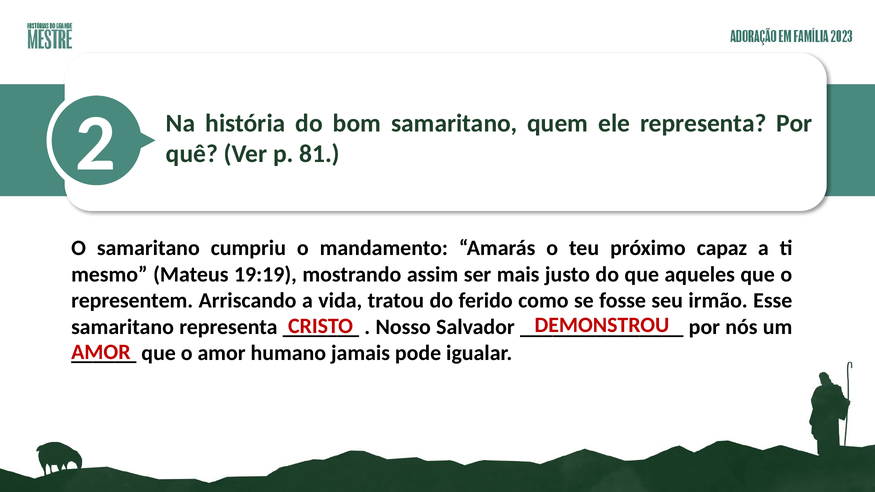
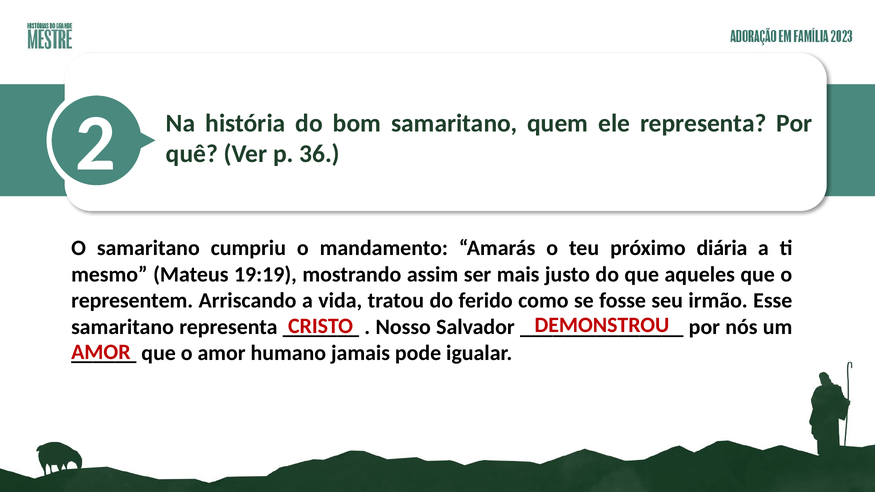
81: 81 -> 36
capaz: capaz -> diária
